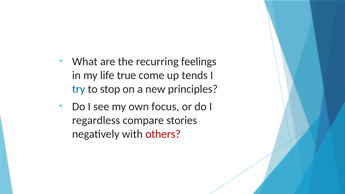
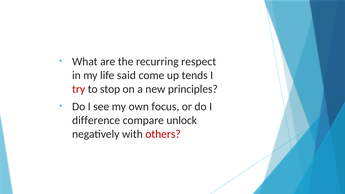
feelings: feelings -> respect
true: true -> said
try colour: blue -> red
regardless: regardless -> difference
stories: stories -> unlock
